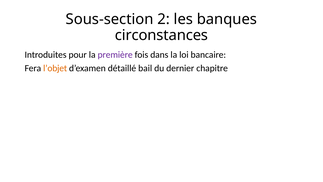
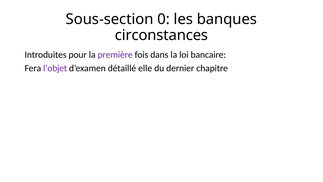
2: 2 -> 0
l’objet colour: orange -> purple
bail: bail -> elle
